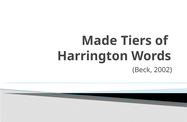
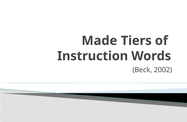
Harrington: Harrington -> Instruction
